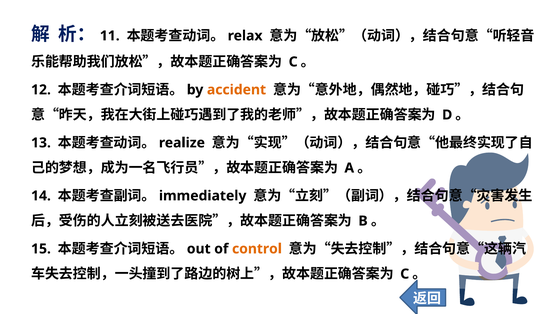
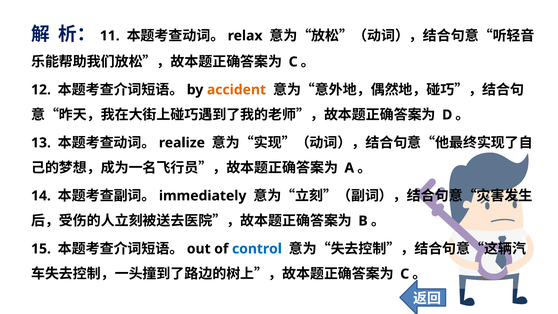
control colour: orange -> blue
